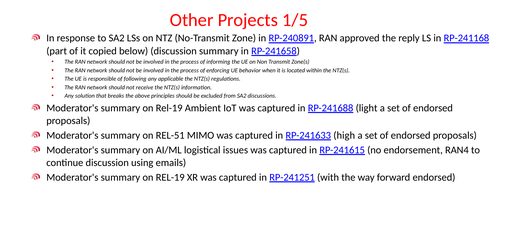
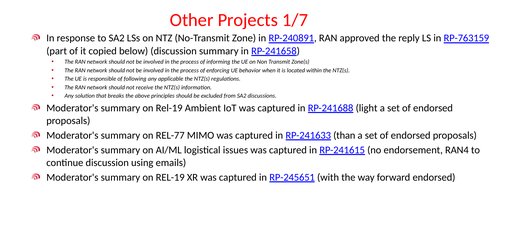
1/5: 1/5 -> 1/7
RP-241168: RP-241168 -> RP-763159
REL-51: REL-51 -> REL-77
high: high -> than
RP-241251: RP-241251 -> RP-245651
